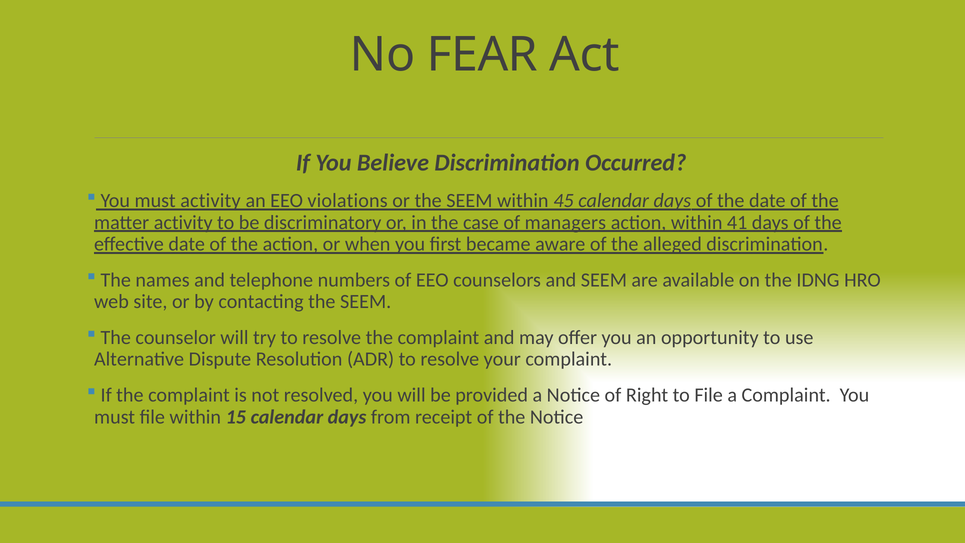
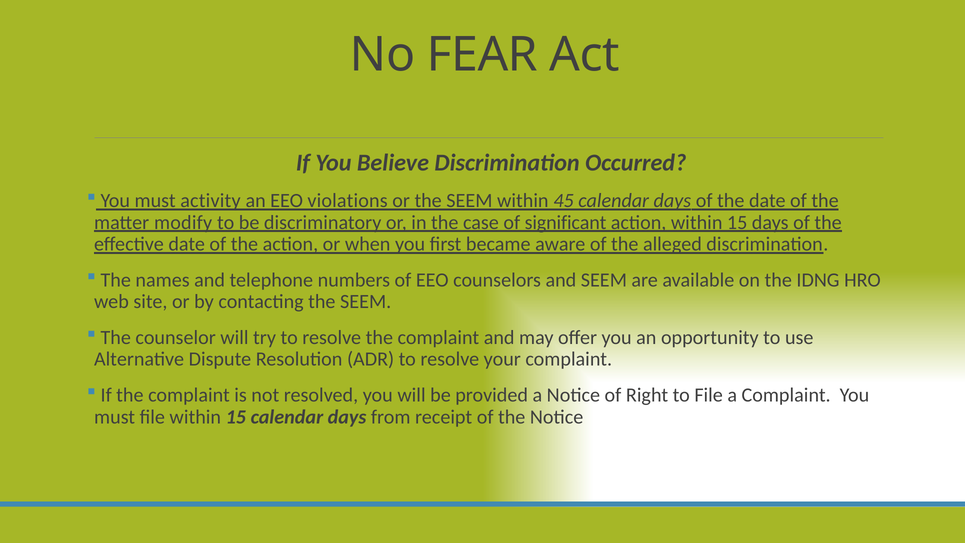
matter activity: activity -> modify
managers: managers -> significant
action within 41: 41 -> 15
